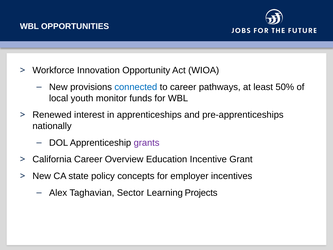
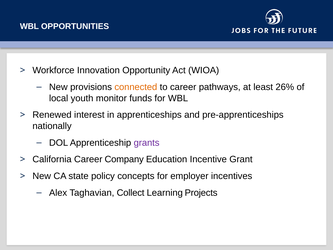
connected colour: blue -> orange
50%: 50% -> 26%
Overview: Overview -> Company
Sector: Sector -> Collect
